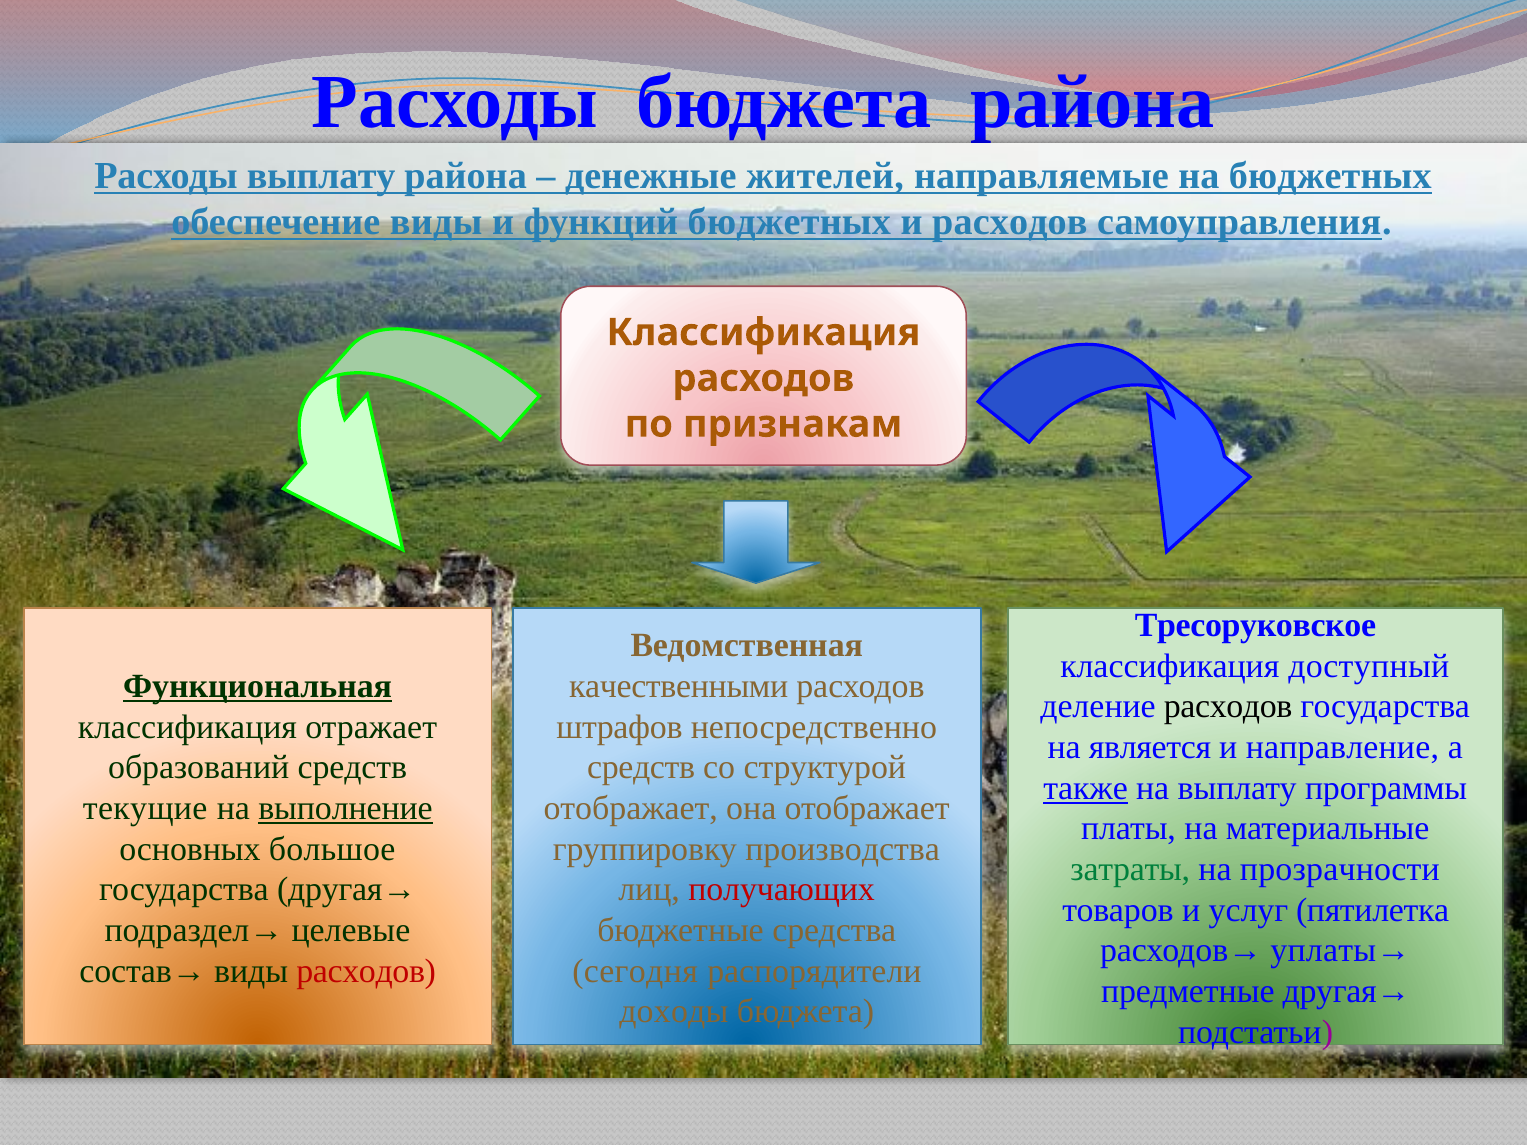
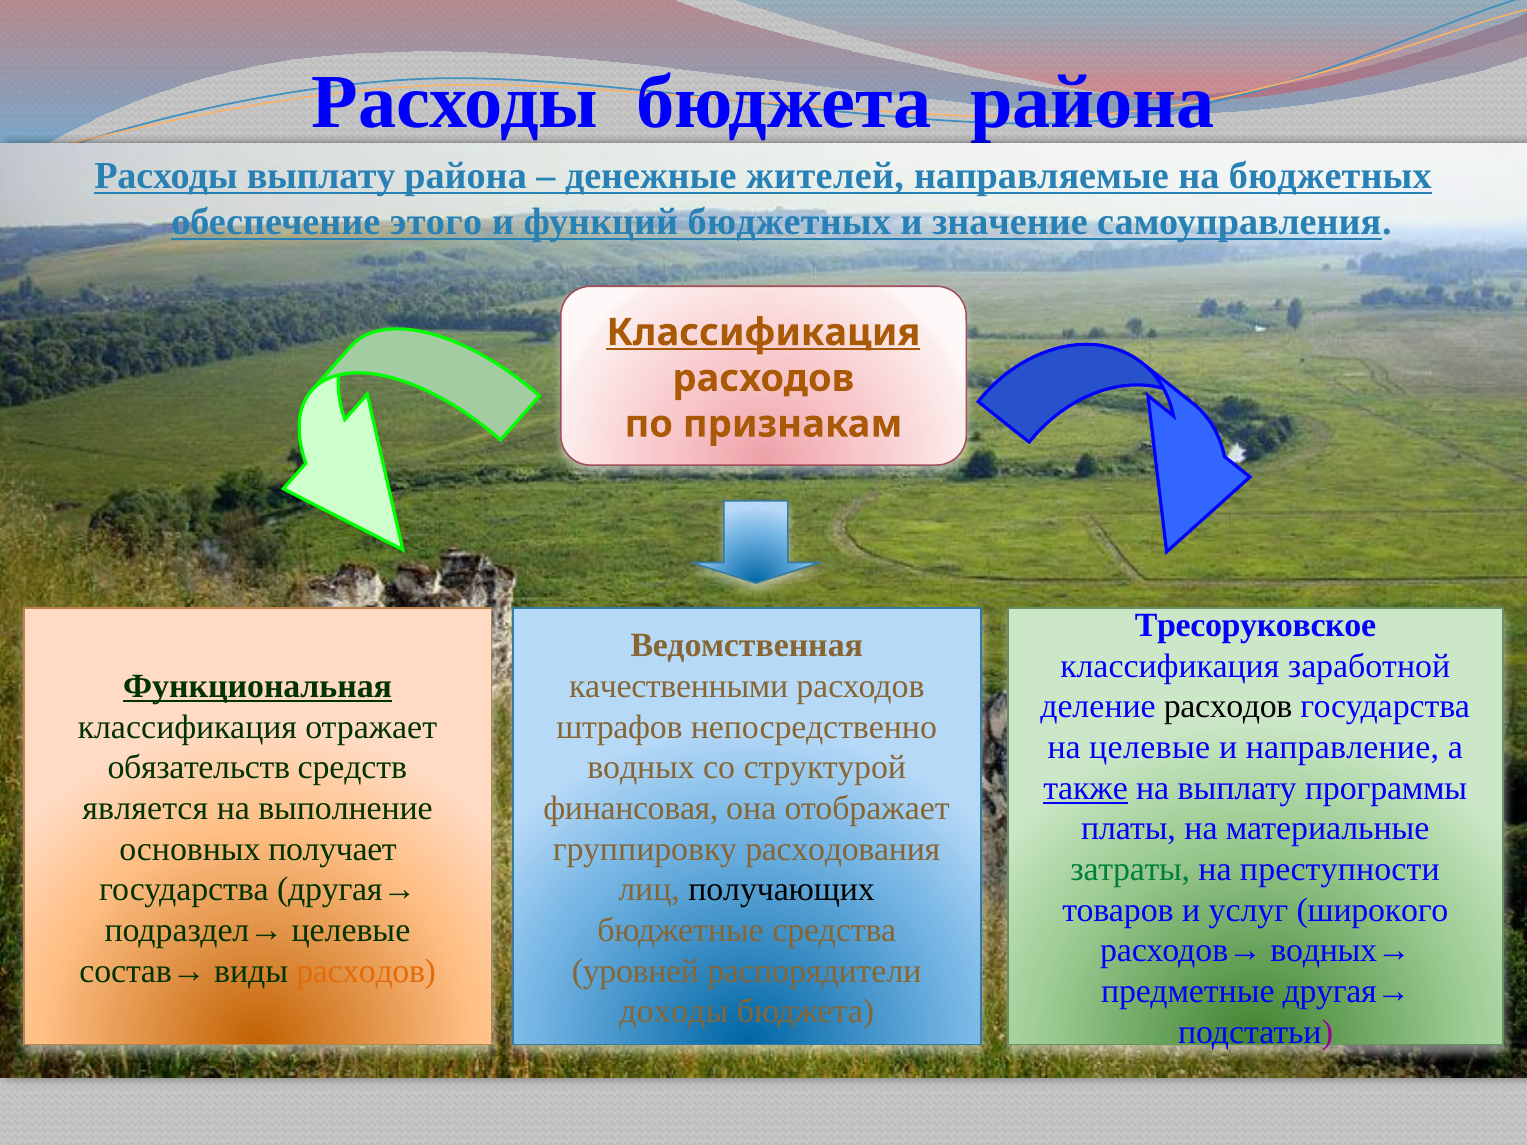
обеспечение виды: виды -> этого
и расходов: расходов -> значение
Классификация at (763, 333) underline: none -> present
доступный: доступный -> заработной
на является: является -> целевые
образований: образований -> обязательств
средств at (641, 768): средств -> водных
текущие: текущие -> является
выполнение underline: present -> none
отображает at (631, 809): отображает -> финансовая
большое: большое -> получает
производства: производства -> расходования
прозрачности: прозрачности -> преступности
получающих colour: red -> black
пятилетка: пятилетка -> широкого
уплаты→: уплаты→ -> водных→
расходов at (366, 971) colour: red -> orange
сегодня: сегодня -> уровней
